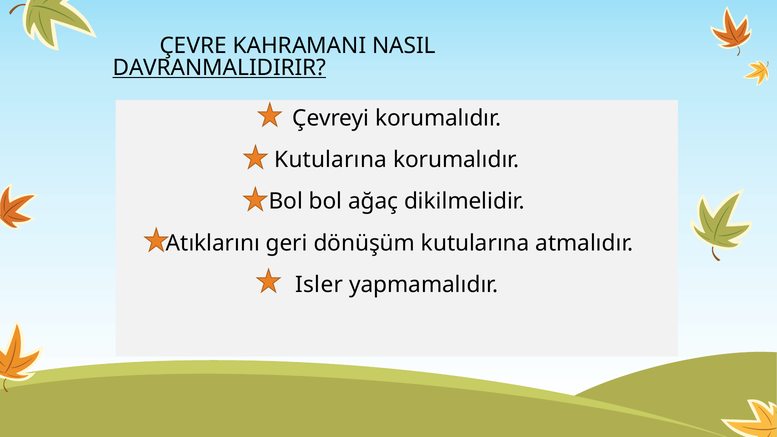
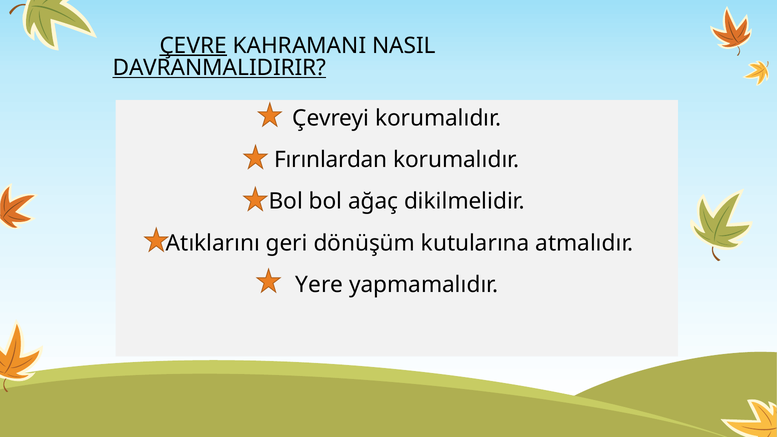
ÇEVRE underline: none -> present
Kutularına at (331, 160): Kutularına -> Fırınlardan
Isler: Isler -> Yere
